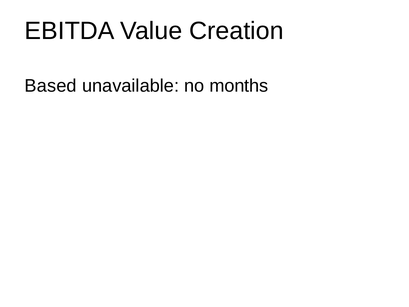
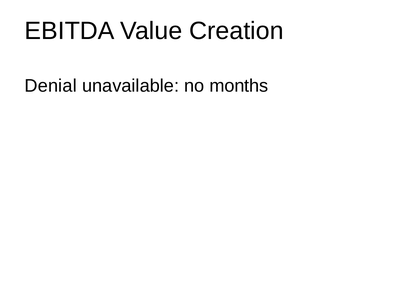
Based: Based -> Denial
